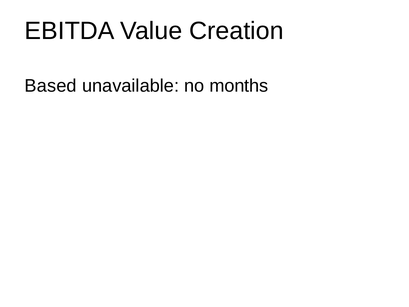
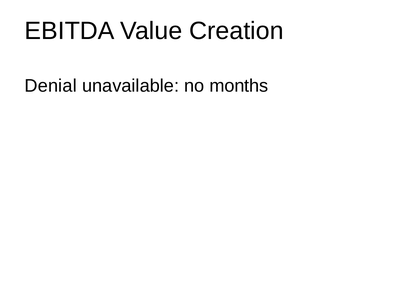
Based: Based -> Denial
